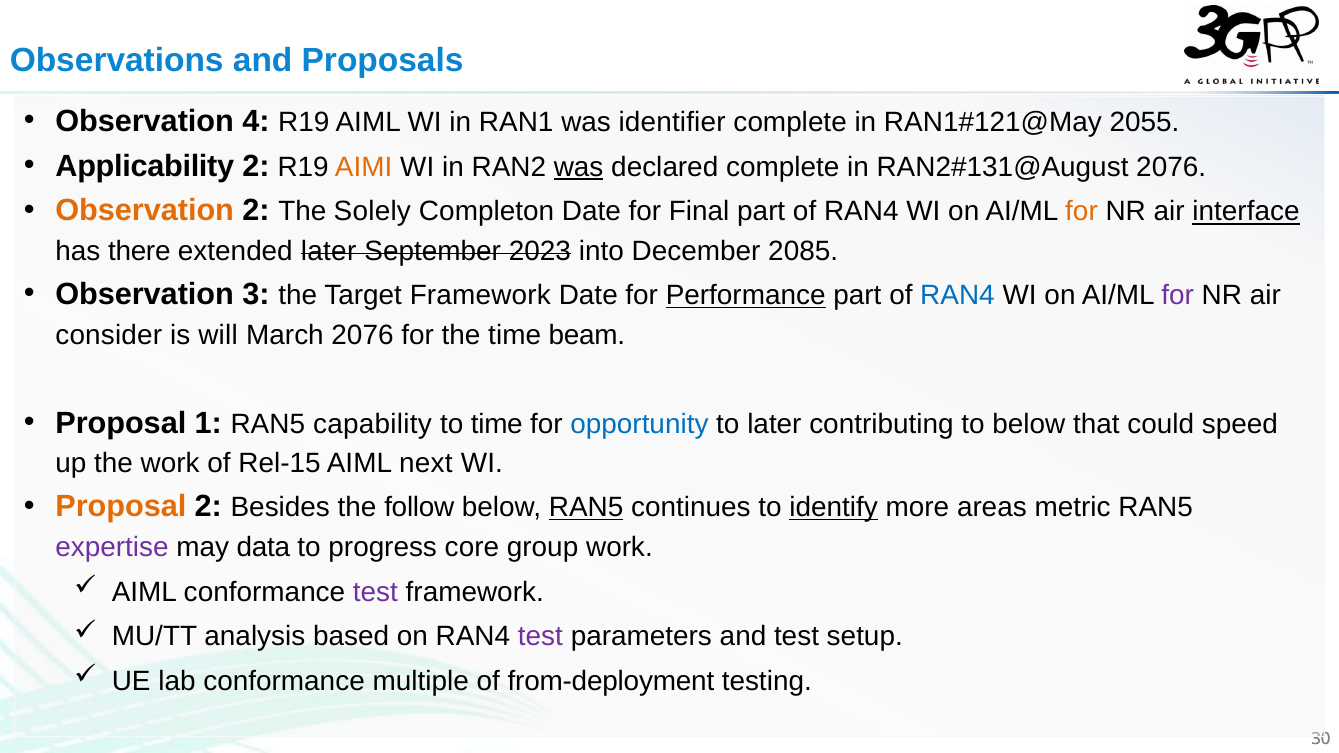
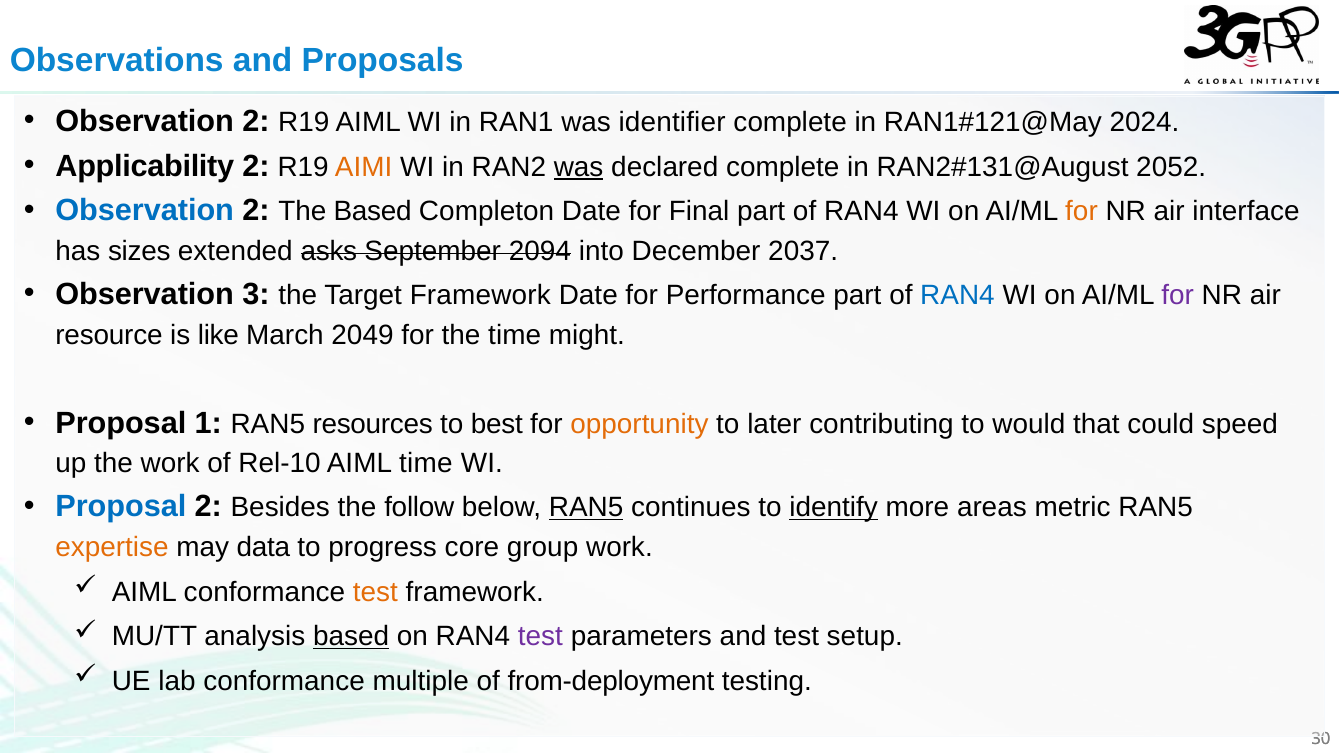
4 at (256, 121): 4 -> 2
2055: 2055 -> 2024
2076 at (1171, 167): 2076 -> 2052
Observation at (145, 211) colour: orange -> blue
The Solely: Solely -> Based
interface underline: present -> none
there: there -> sizes
extended later: later -> asks
2023: 2023 -> 2094
2085: 2085 -> 2037
Performance underline: present -> none
consider: consider -> resource
will: will -> like
March 2076: 2076 -> 2049
beam: beam -> might
capability: capability -> resources
to time: time -> best
opportunity colour: blue -> orange
to below: below -> would
Rel-15: Rel-15 -> Rel-10
AIML next: next -> time
Proposal at (121, 507) colour: orange -> blue
expertise colour: purple -> orange
test at (375, 592) colour: purple -> orange
based at (351, 637) underline: none -> present
